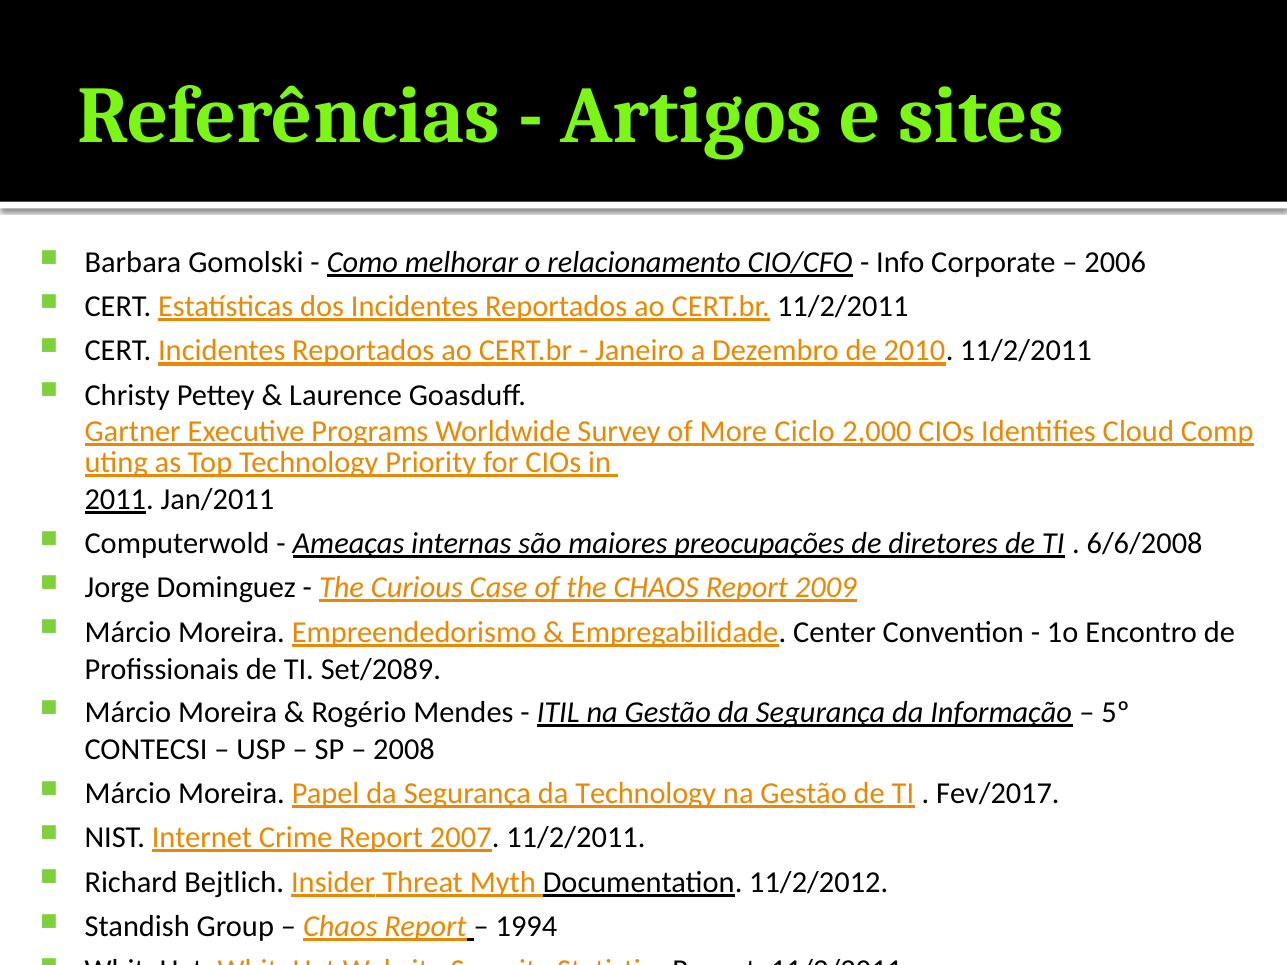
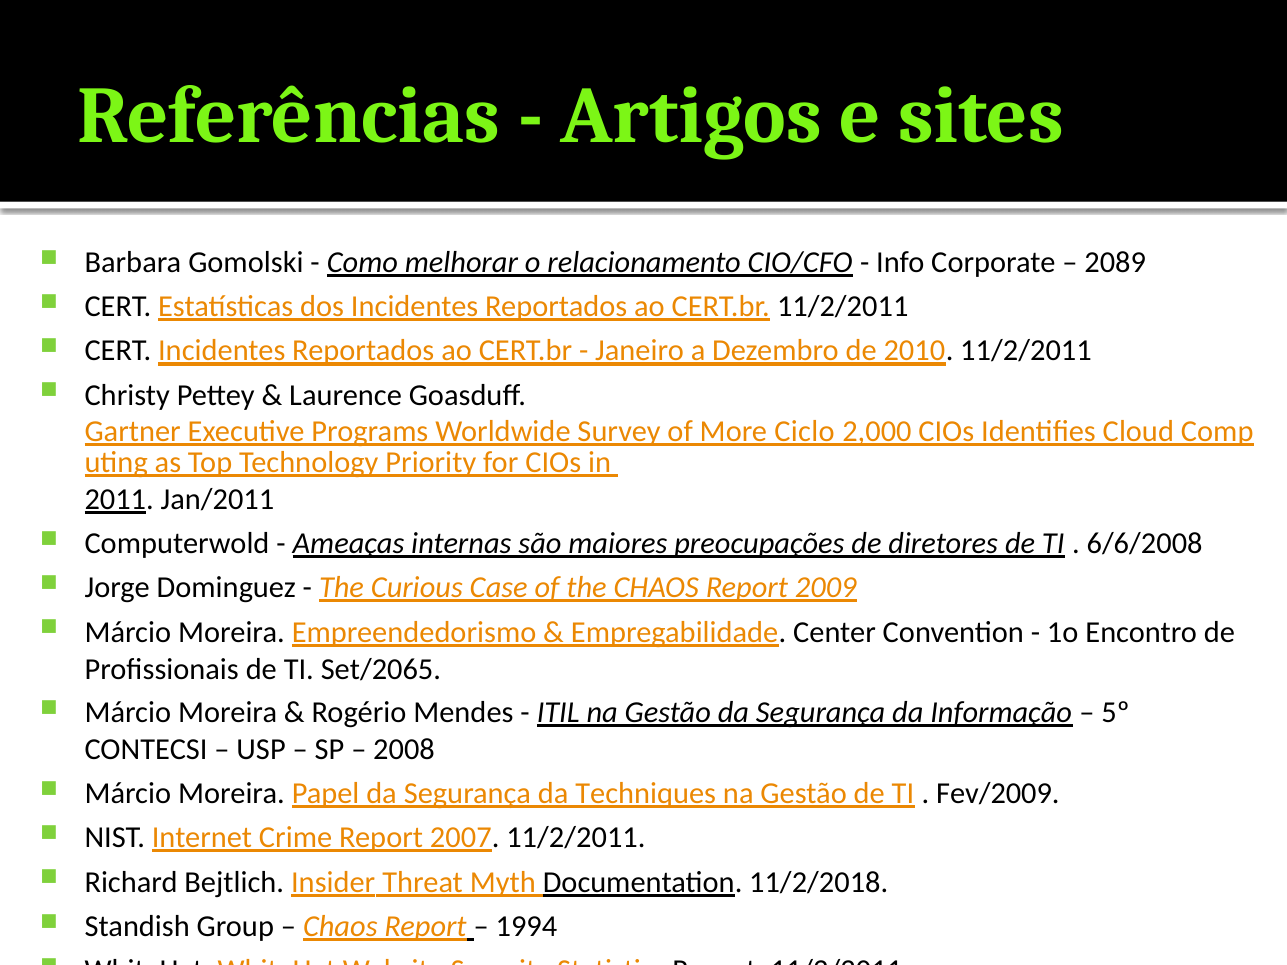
2006: 2006 -> 2089
Set/2089: Set/2089 -> Set/2065
da Technology: Technology -> Techniques
Fev/2017: Fev/2017 -> Fev/2009
11/2/2012: 11/2/2012 -> 11/2/2018
